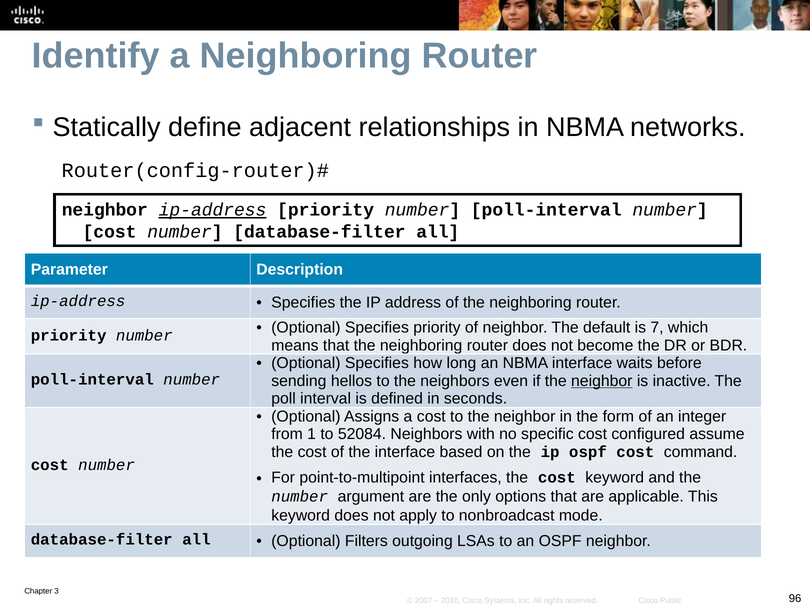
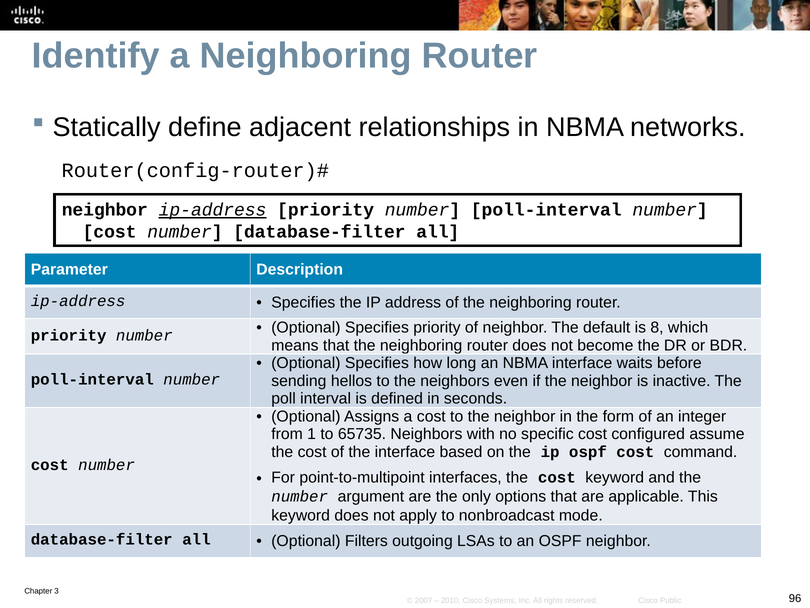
7: 7 -> 8
neighbor at (602, 381) underline: present -> none
52084: 52084 -> 65735
